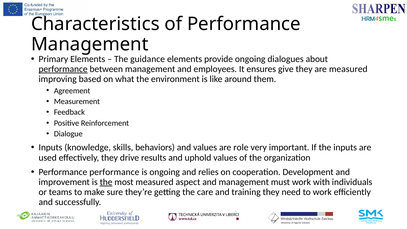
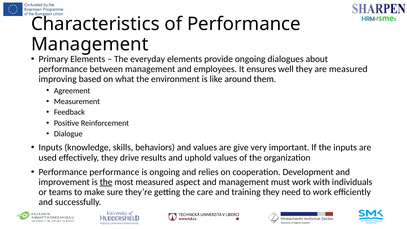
guidance: guidance -> everyday
performance at (63, 69) underline: present -> none
give: give -> well
role: role -> give
